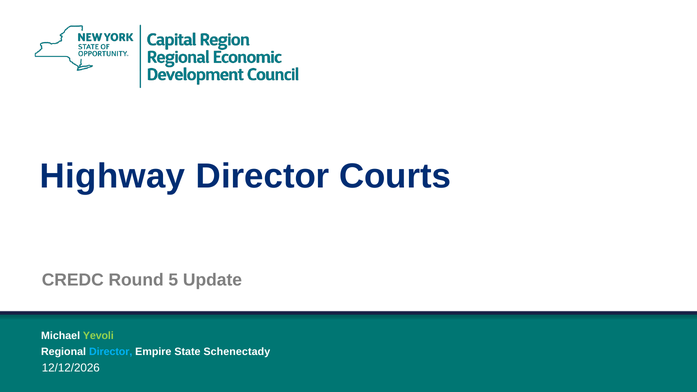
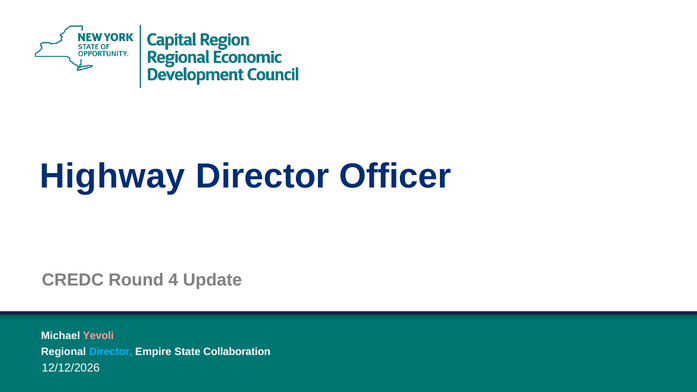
Courts: Courts -> Officer
5: 5 -> 4
Yevoli colour: light green -> pink
Schenectady: Schenectady -> Collaboration
